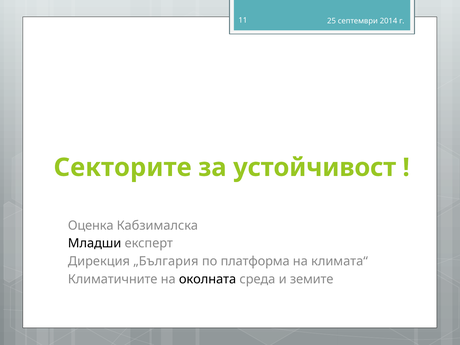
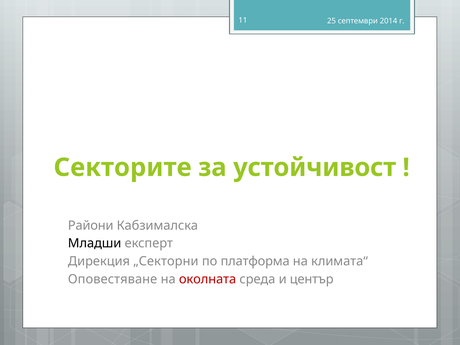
Оценка: Оценка -> Райони
„България: „България -> „Секторни
Климатичните: Климатичните -> Оповестяване
околната colour: black -> red
земите: земите -> център
